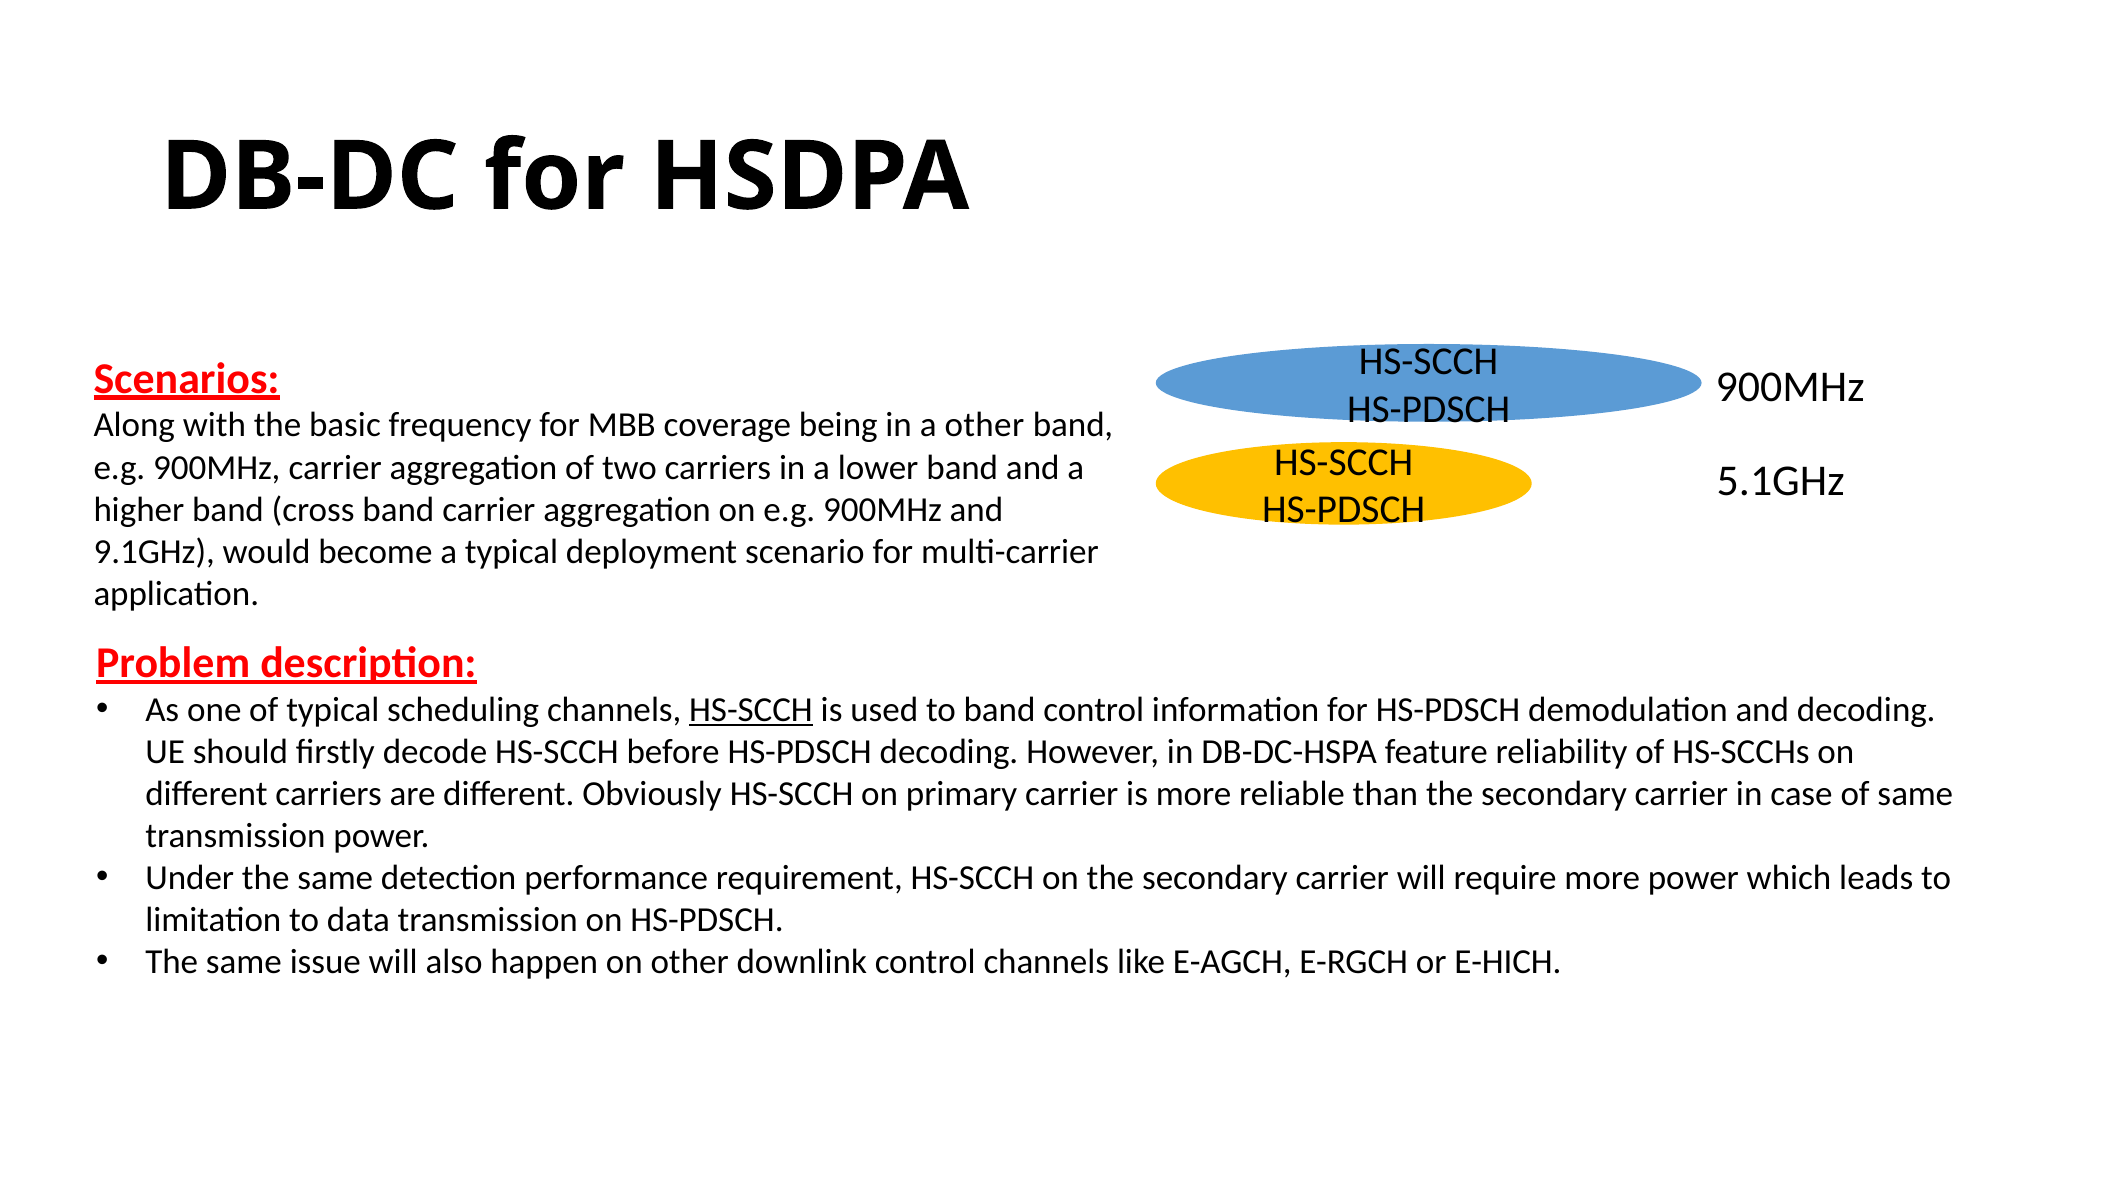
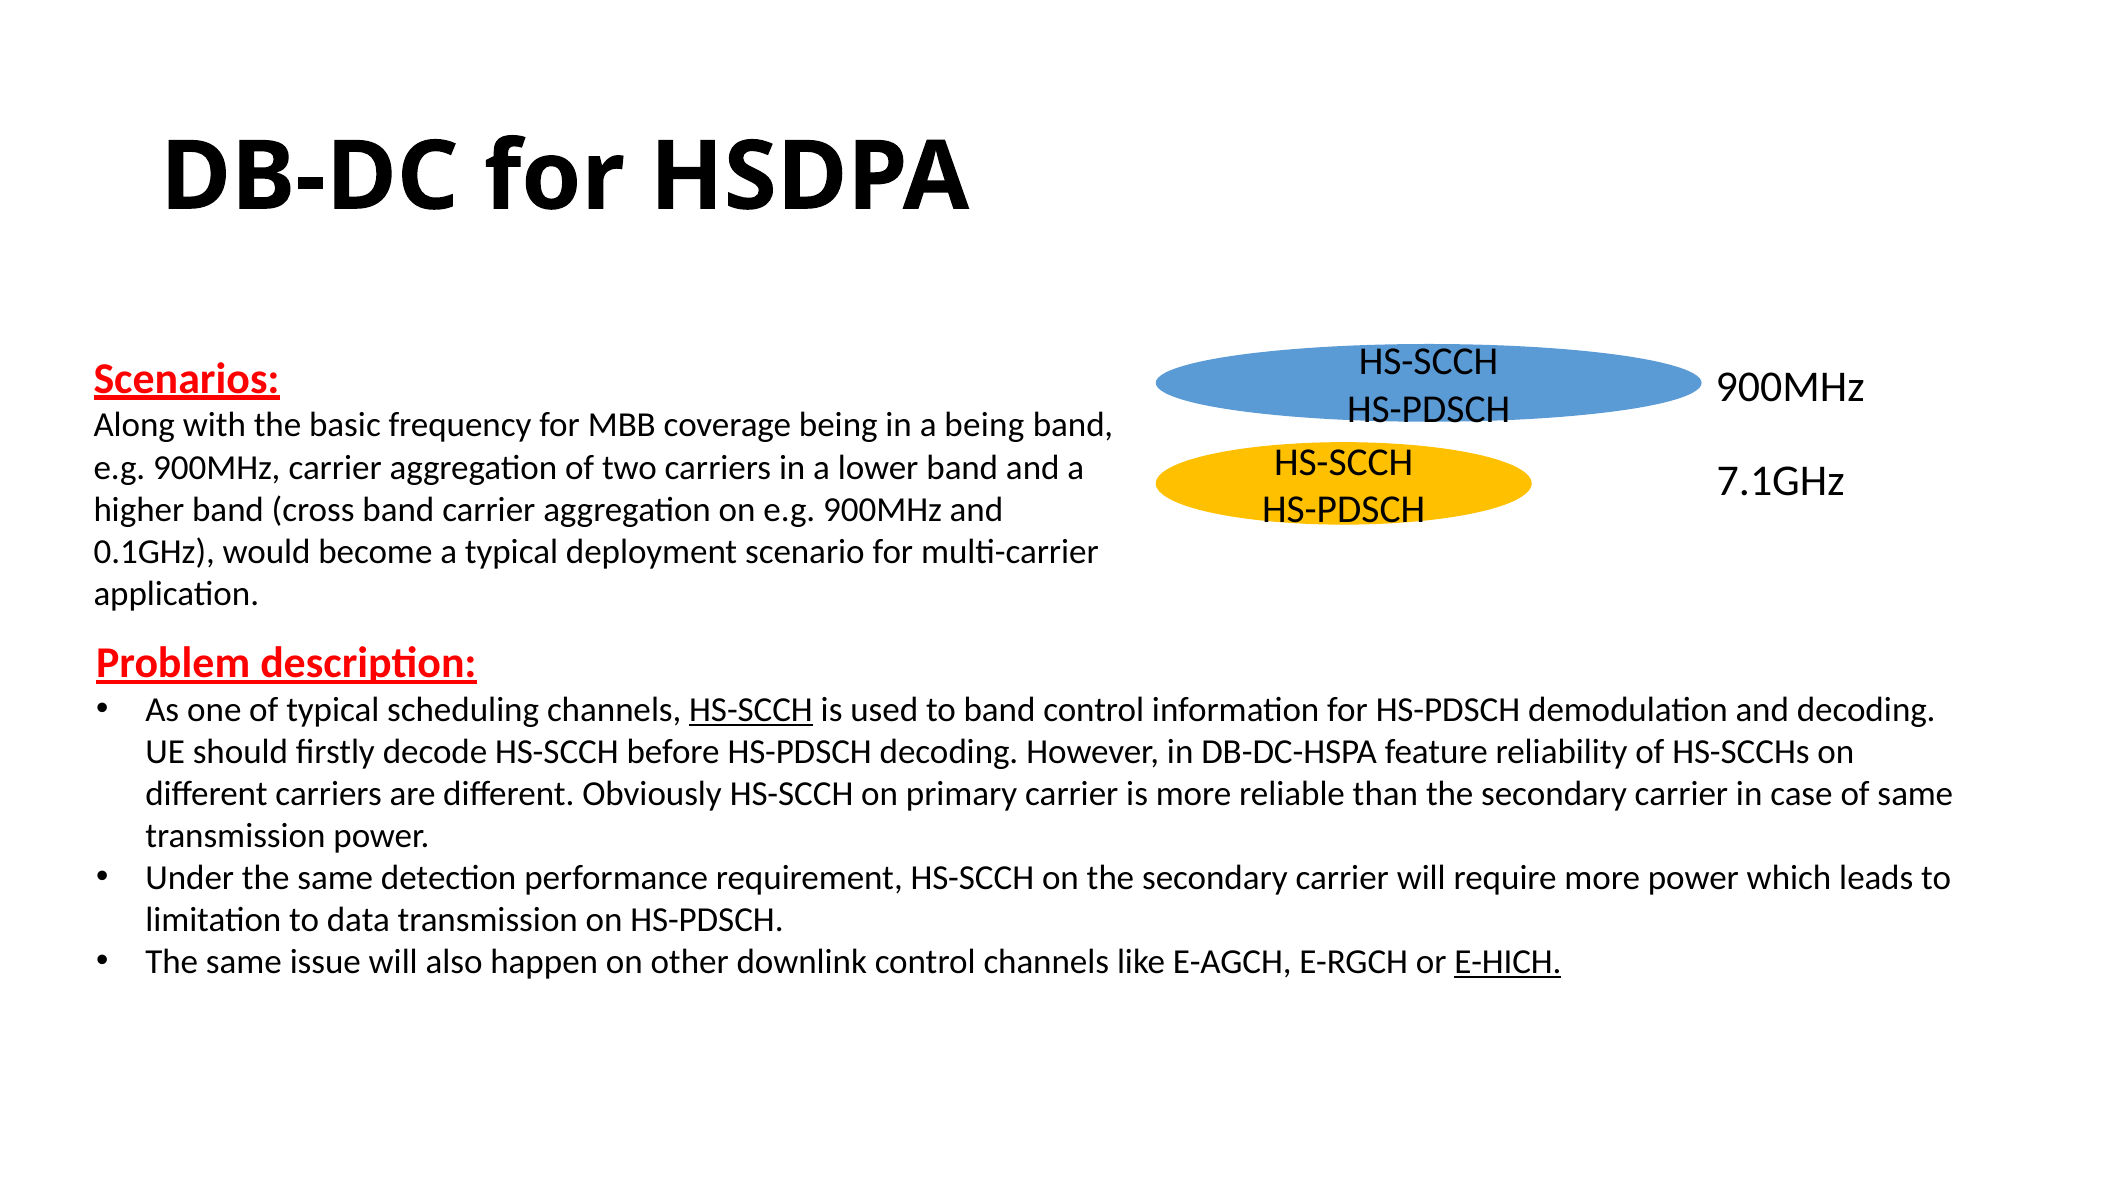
a other: other -> being
5.1GHz: 5.1GHz -> 7.1GHz
9.1GHz: 9.1GHz -> 0.1GHz
E-HICH underline: none -> present
